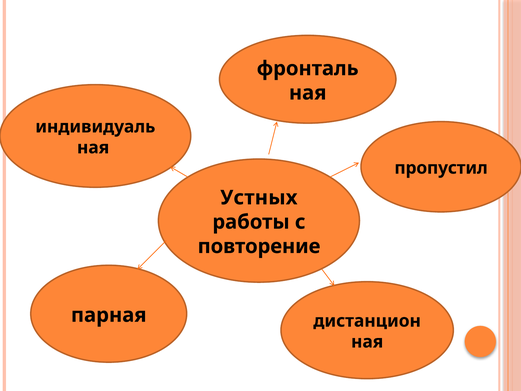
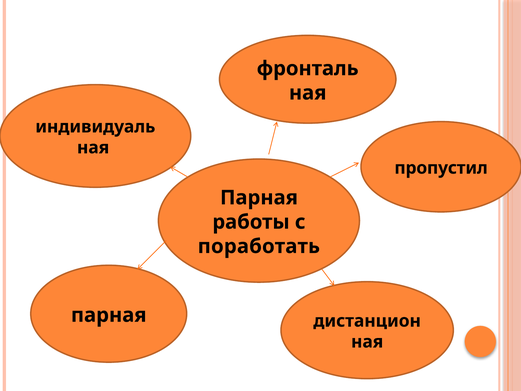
Устных at (259, 198): Устных -> Парная
повторение: повторение -> поработать
